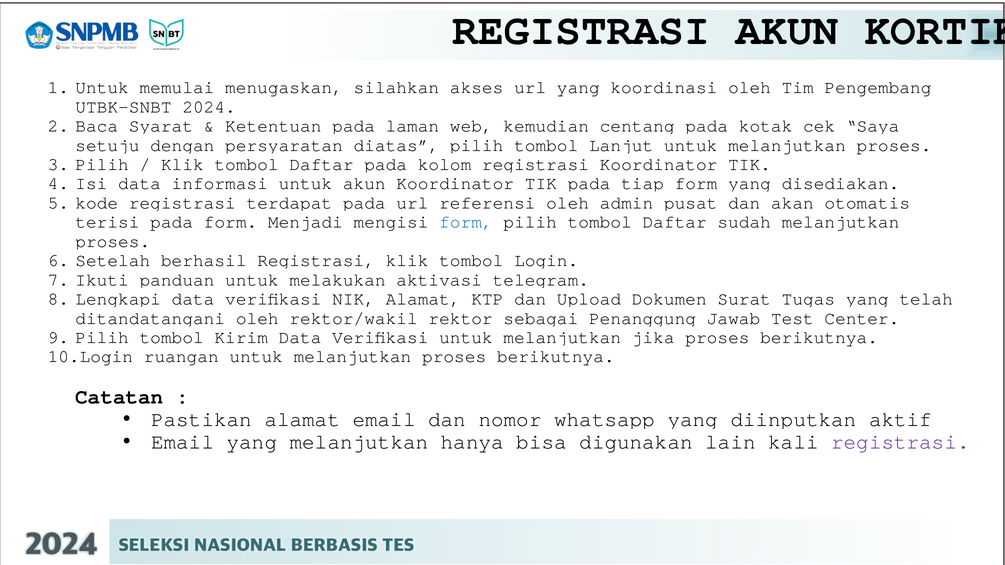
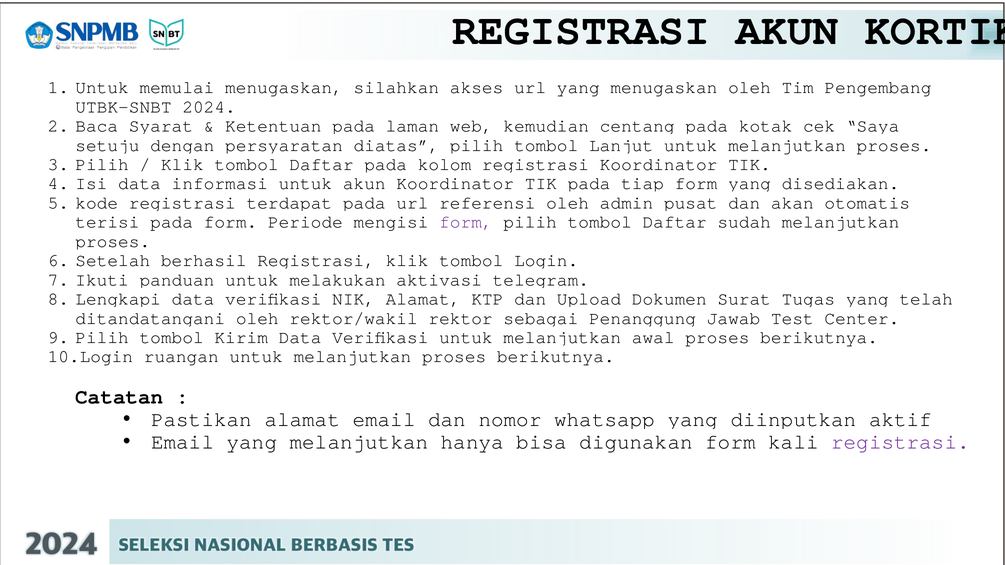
yang koordinasi: koordinasi -> menugaskan
Menjadi: Menjadi -> Periode
form at (466, 222) colour: blue -> purple
jika: jika -> awal
digunakan lain: lain -> form
